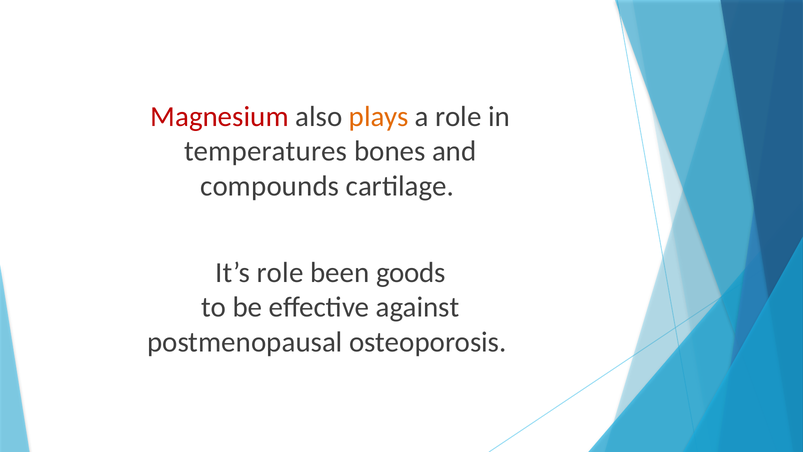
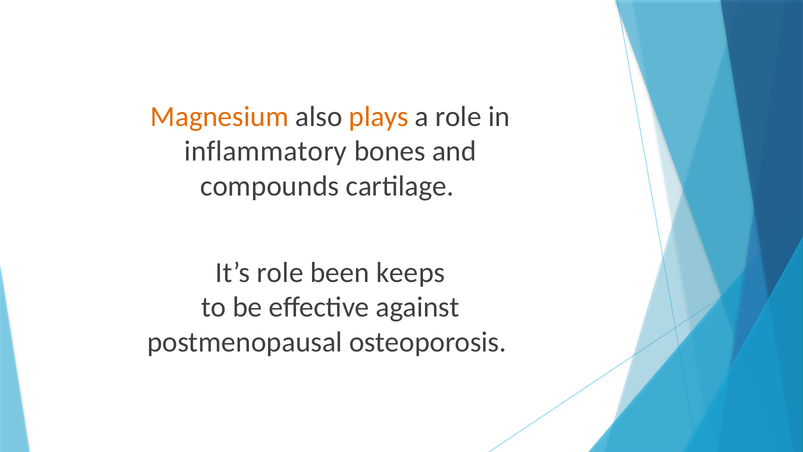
Magnesium colour: red -> orange
temperatures: temperatures -> inflammatory
goods: goods -> keeps
